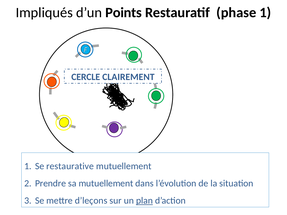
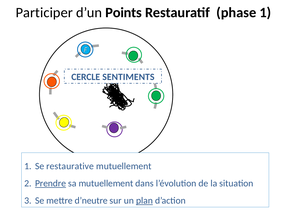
Impliqués: Impliqués -> Participer
CLAIREMENT: CLAIREMENT -> SENTIMENTS
Prendre underline: none -> present
d’leçons: d’leçons -> d’neutre
